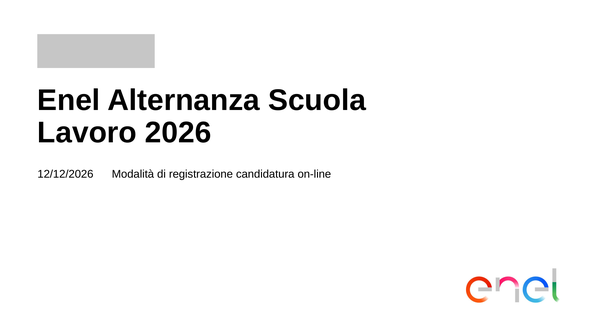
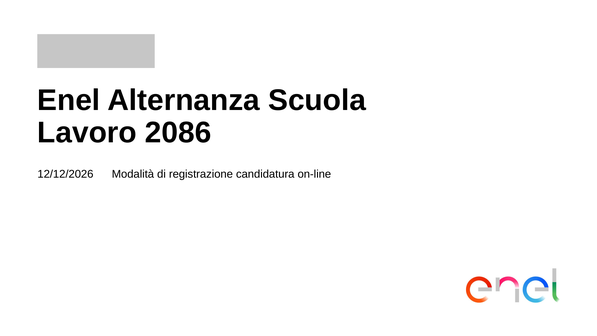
2026: 2026 -> 2086
